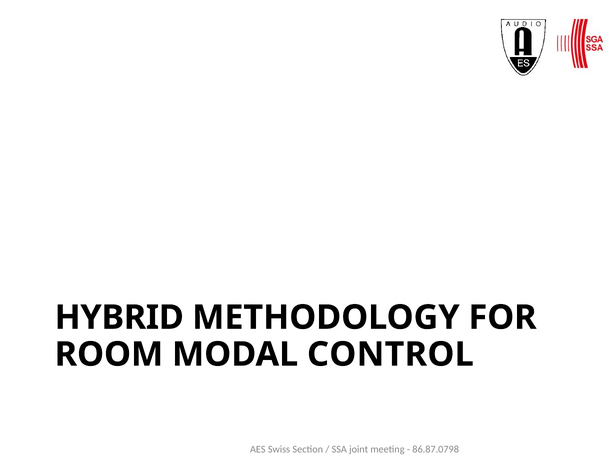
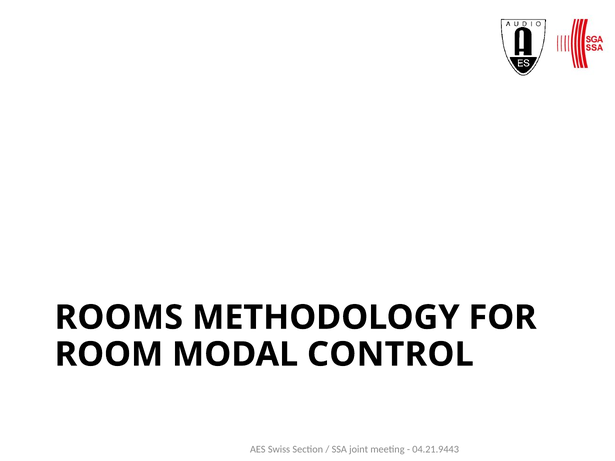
HYBRID: HYBRID -> ROOMS
86.87.0798: 86.87.0798 -> 04.21.9443
